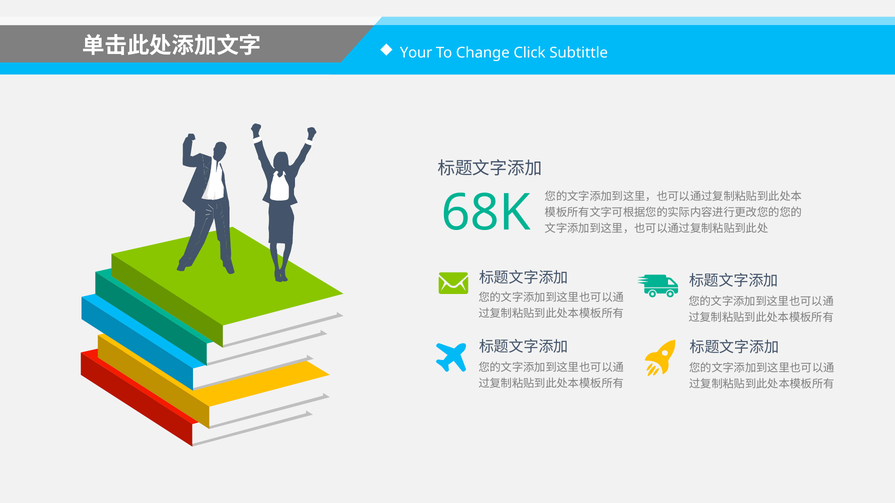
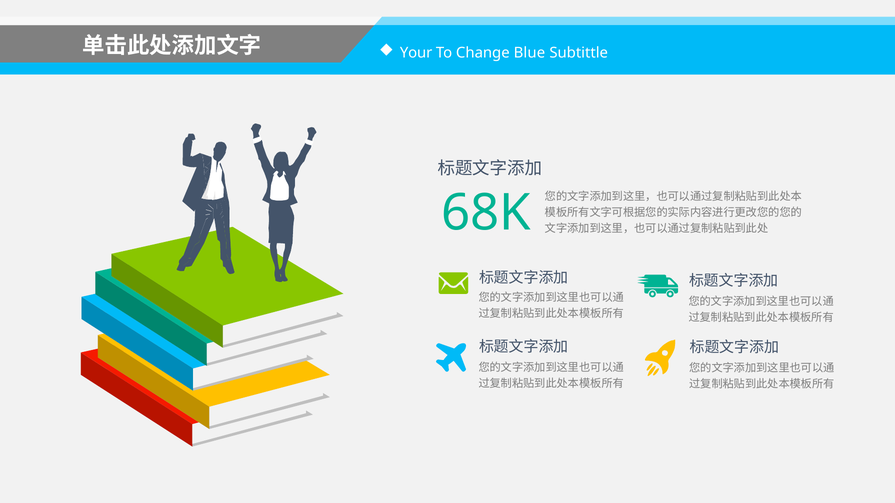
Click: Click -> Blue
